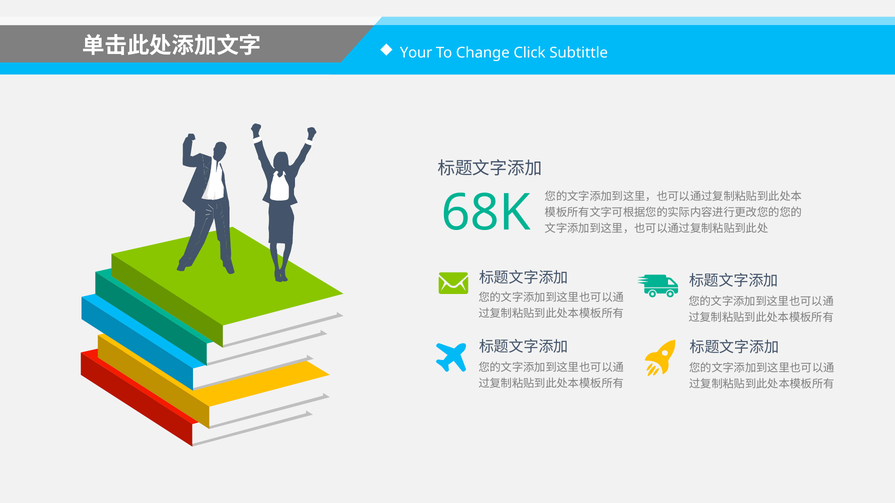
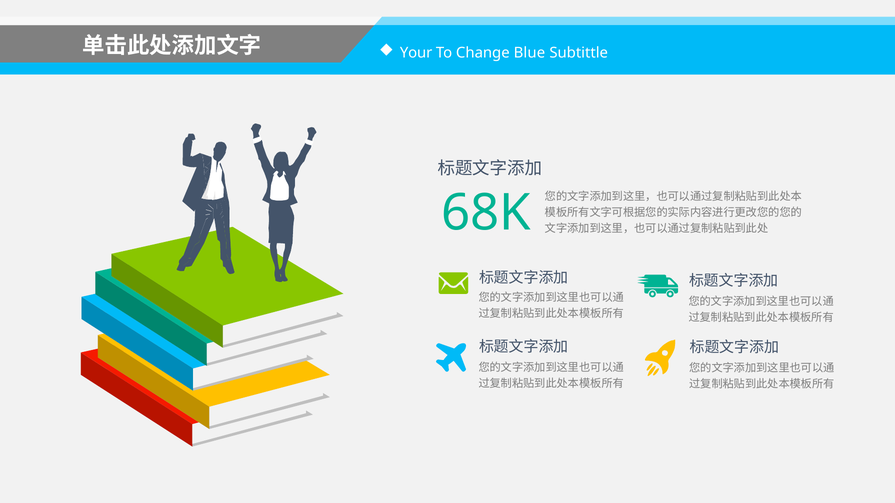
Click: Click -> Blue
